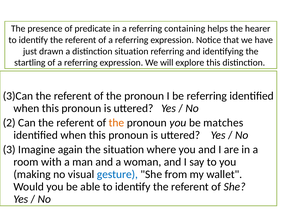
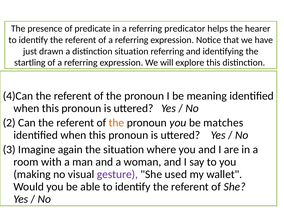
containing: containing -> predicator
3)Can: 3)Can -> 4)Can
be referring: referring -> meaning
gesture colour: blue -> purple
from: from -> used
